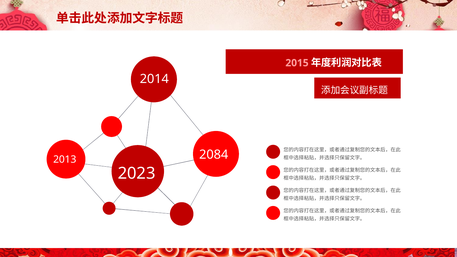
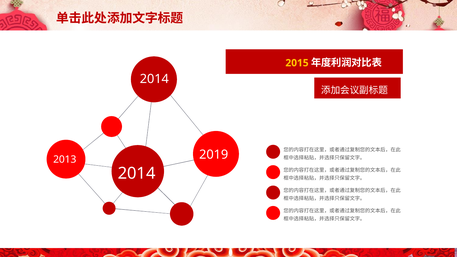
2015 colour: pink -> yellow
2084: 2084 -> 2019
2023 at (137, 173): 2023 -> 2014
